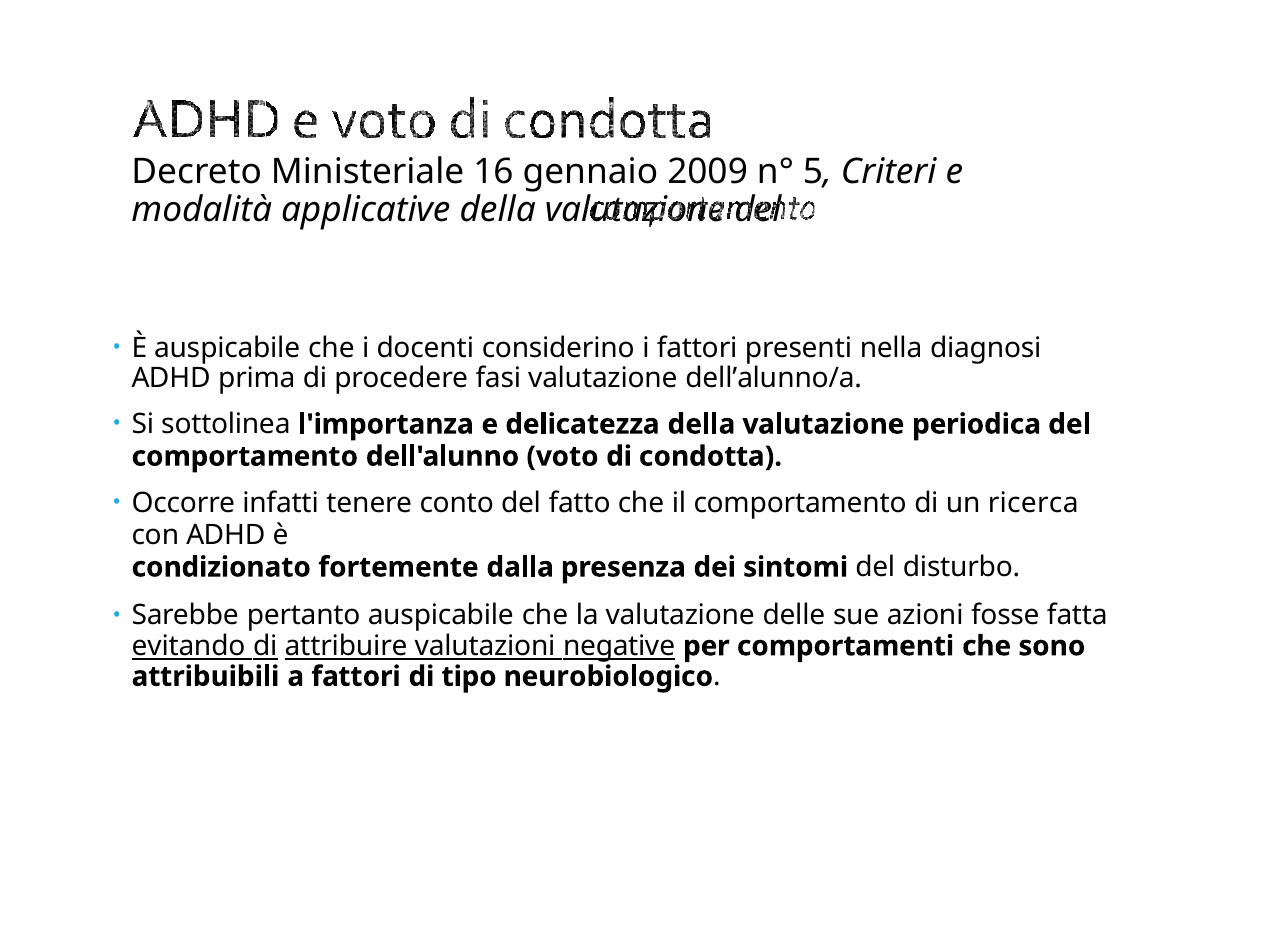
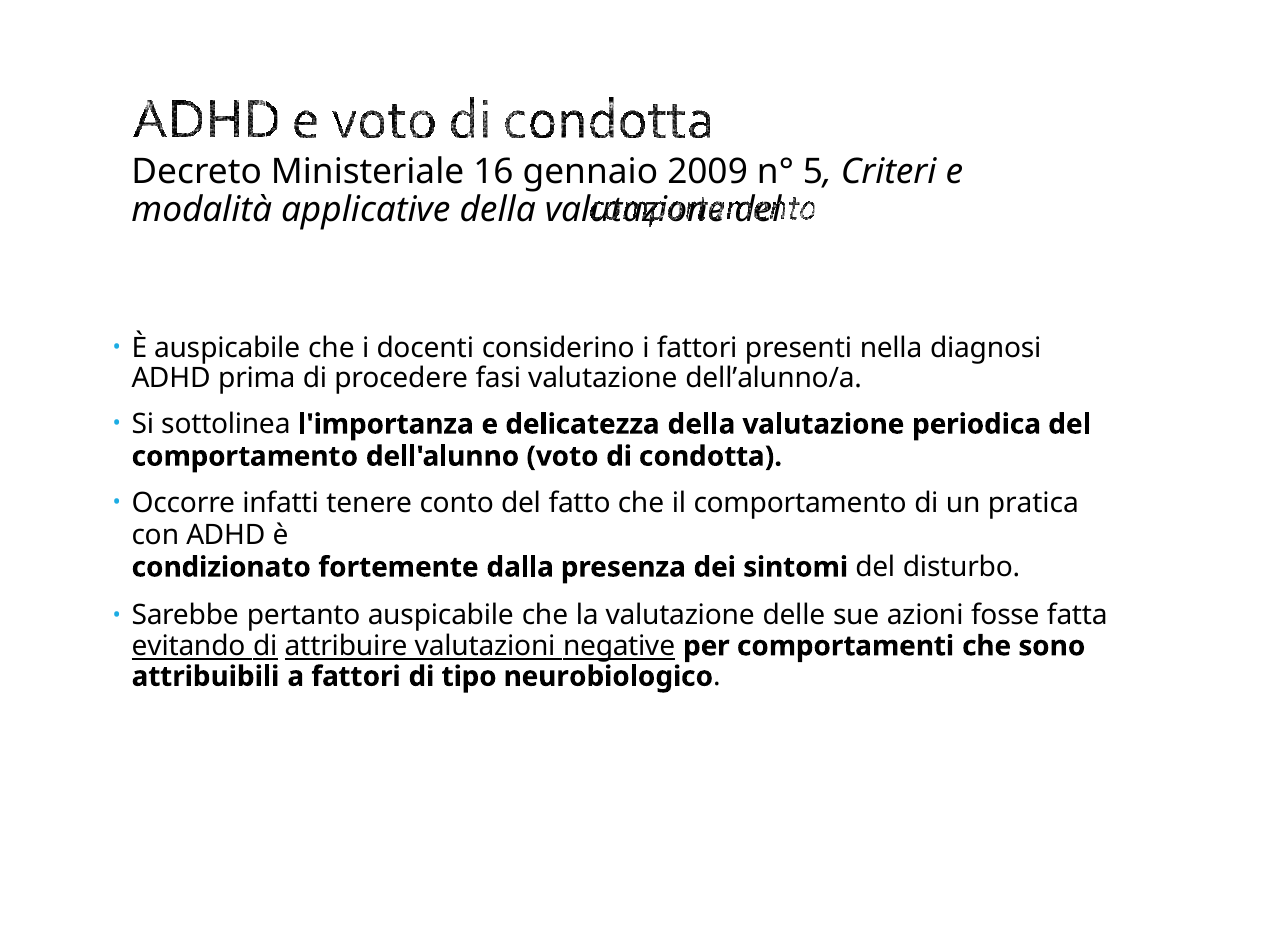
ricerca: ricerca -> pratica
